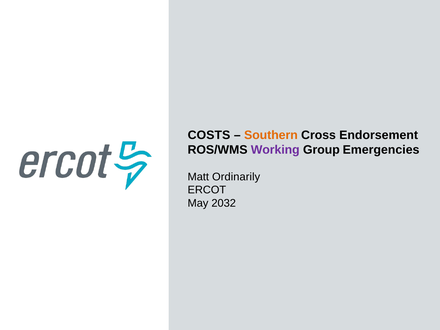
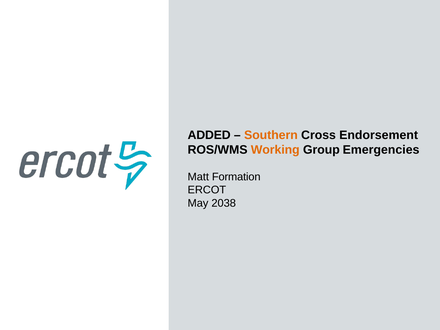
COSTS: COSTS -> ADDED
Working colour: purple -> orange
Ordinarily: Ordinarily -> Formation
2032: 2032 -> 2038
